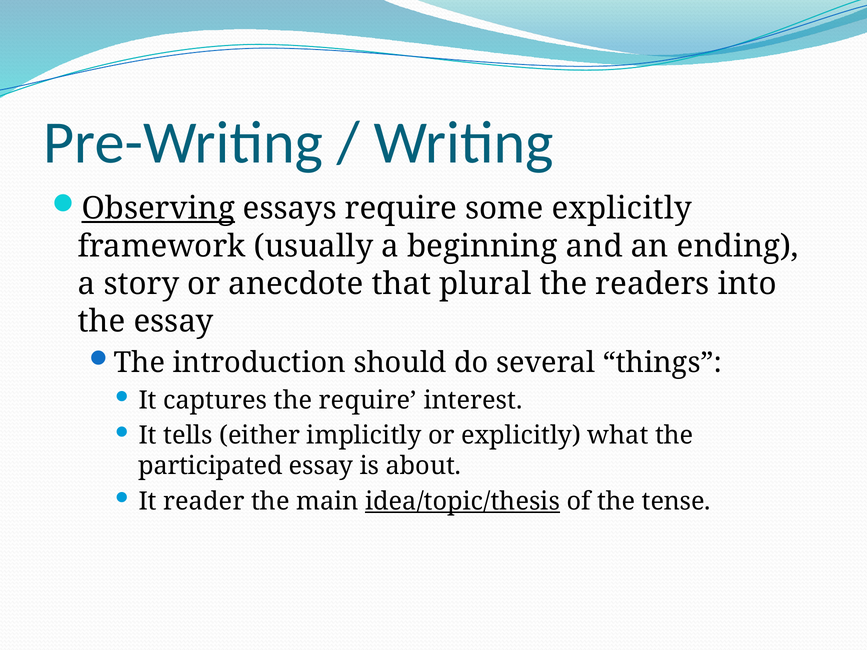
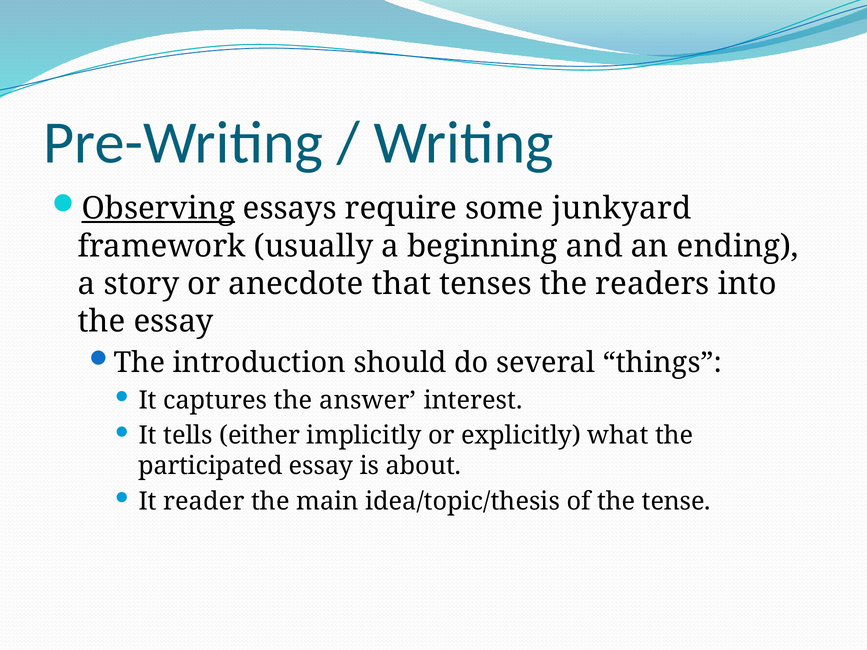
some explicitly: explicitly -> junkyard
plural: plural -> tenses
the require: require -> answer
idea/topic/thesis underline: present -> none
